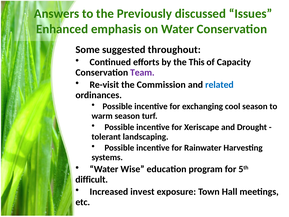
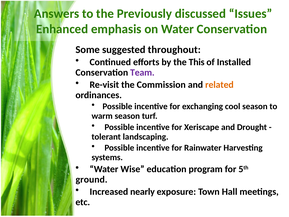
Capacity: Capacity -> Installed
related colour: blue -> orange
difficult: difficult -> ground
invest: invest -> nearly
